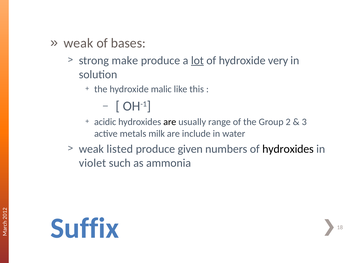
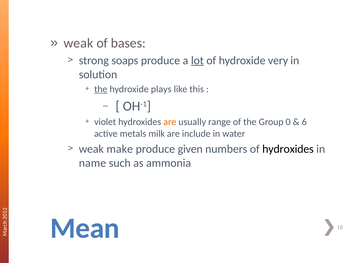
make: make -> soaps
the at (101, 89) underline: none -> present
malic: malic -> plays
acidic: acidic -> violet
are at (170, 122) colour: black -> orange
Group 2: 2 -> 0
3: 3 -> 6
listed: listed -> make
violet: violet -> name
Suffix: Suffix -> Mean
